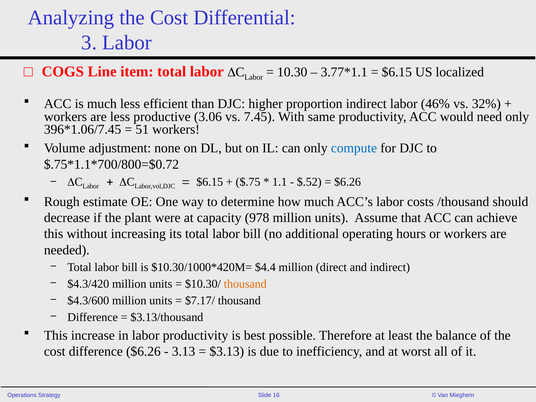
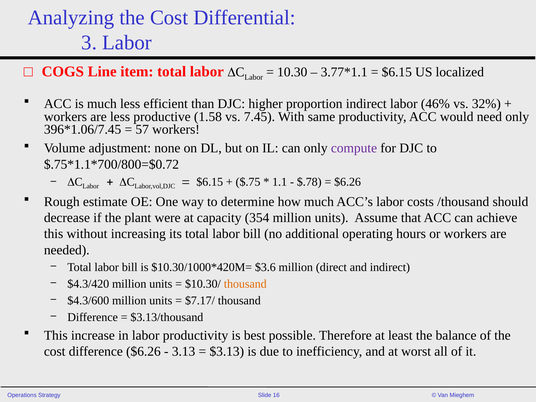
3.06: 3.06 -> 1.58
51: 51 -> 57
compute colour: blue -> purple
$.52: $.52 -> $.78
978: 978 -> 354
$4.4: $4.4 -> $3.6
